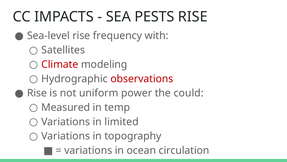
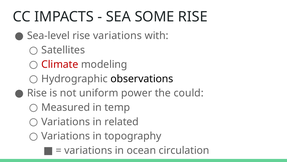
PESTS: PESTS -> SOME
rise frequency: frequency -> variations
observations colour: red -> black
limited: limited -> related
